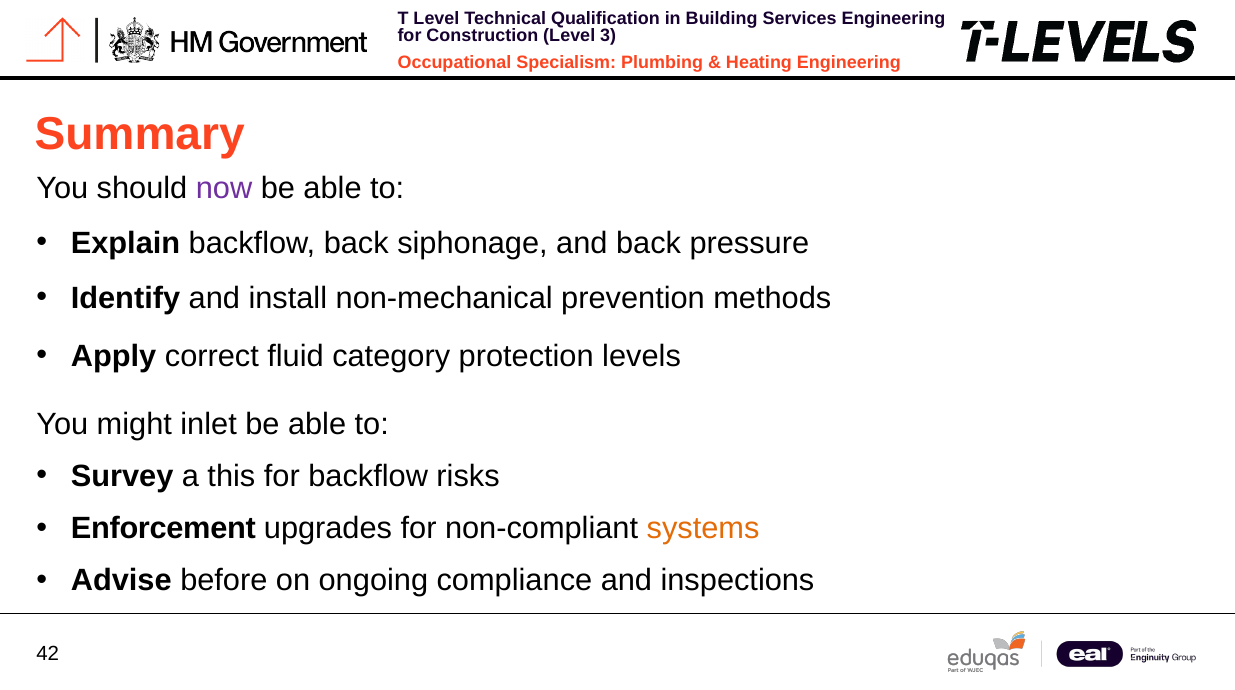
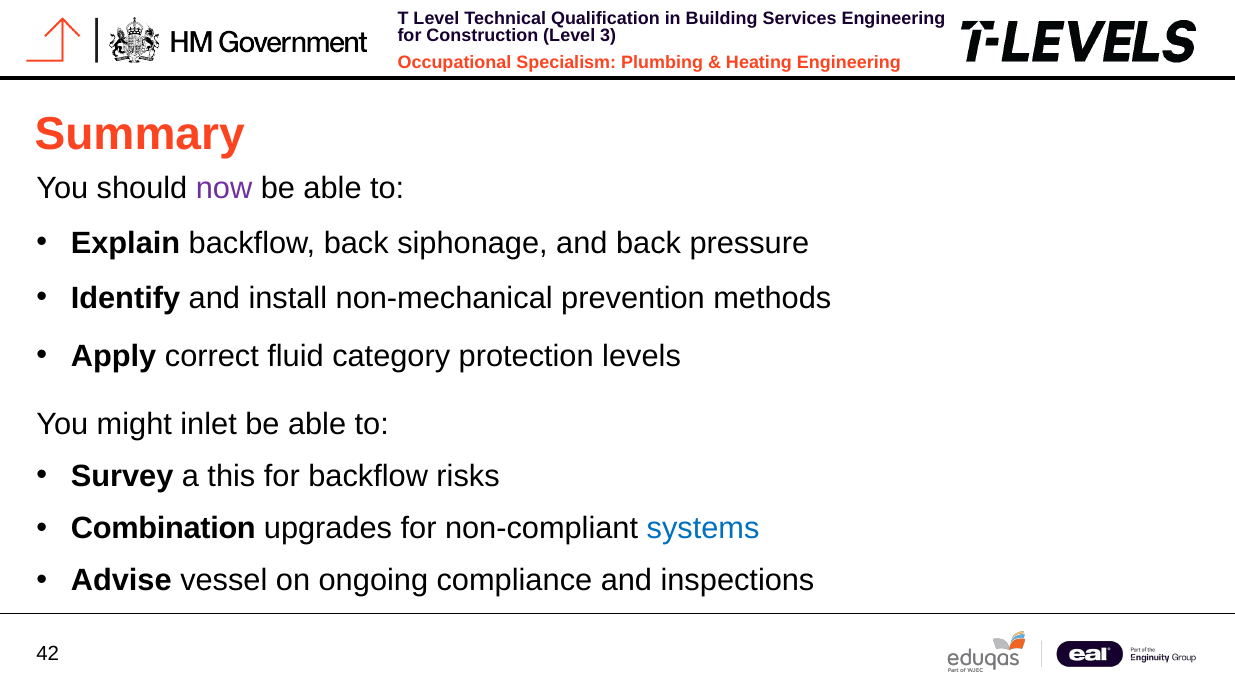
Enforcement: Enforcement -> Combination
systems colour: orange -> blue
before: before -> vessel
